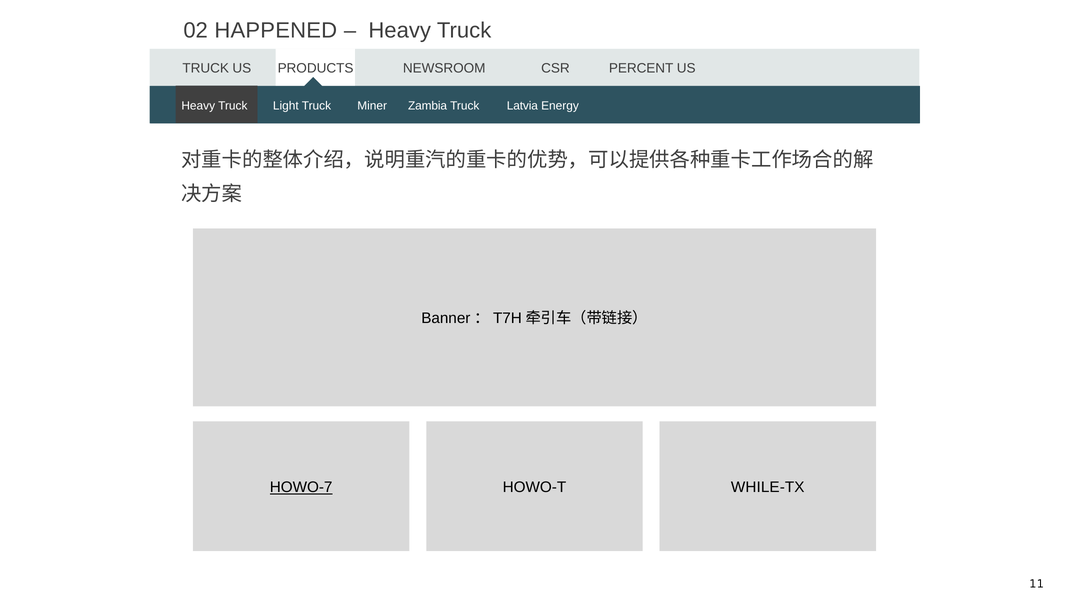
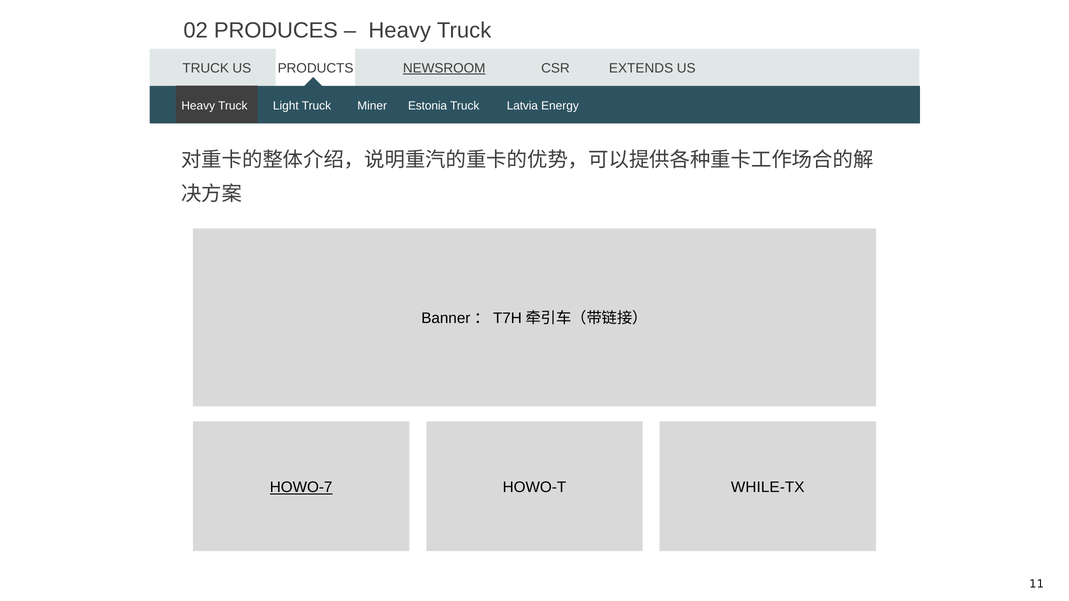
HAPPENED: HAPPENED -> PRODUCES
NEWSROOM underline: none -> present
PERCENT: PERCENT -> EXTENDS
Zambia: Zambia -> Estonia
